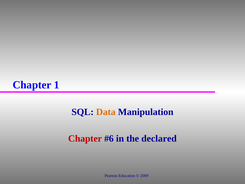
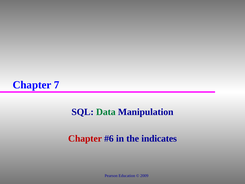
1: 1 -> 7
Data colour: orange -> green
declared: declared -> indicates
